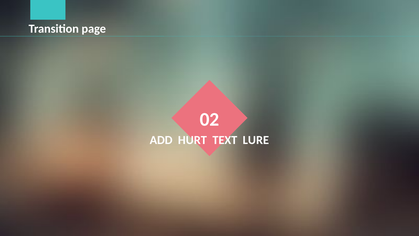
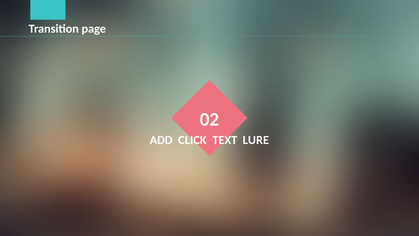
HURT: HURT -> CLICK
